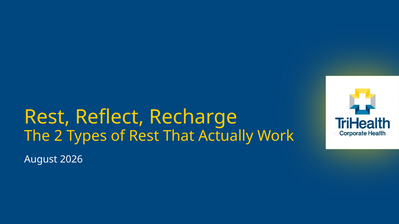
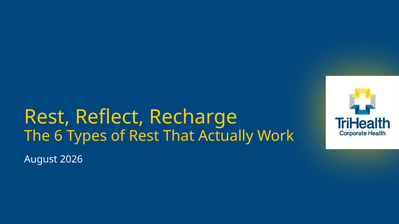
2: 2 -> 6
